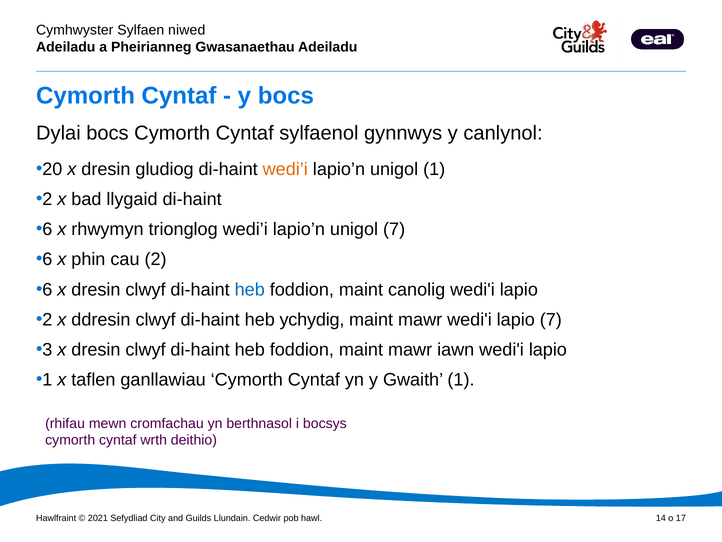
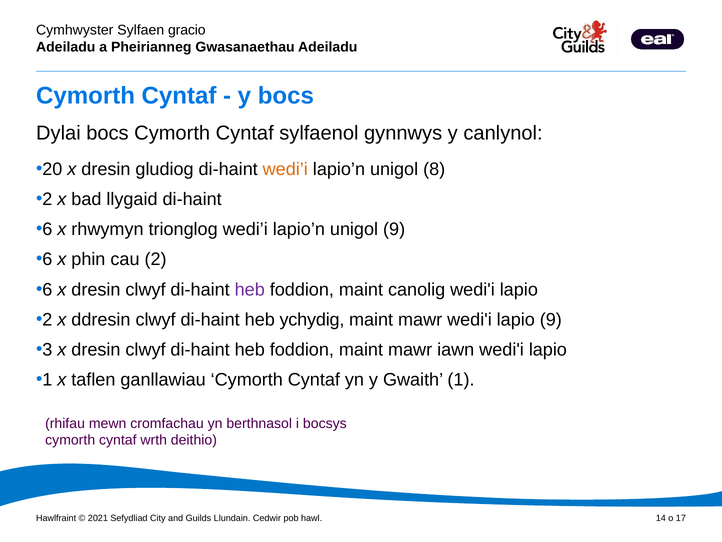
niwed: niwed -> gracio
unigol 1: 1 -> 8
unigol 7: 7 -> 9
heb at (250, 289) colour: blue -> purple
lapio 7: 7 -> 9
